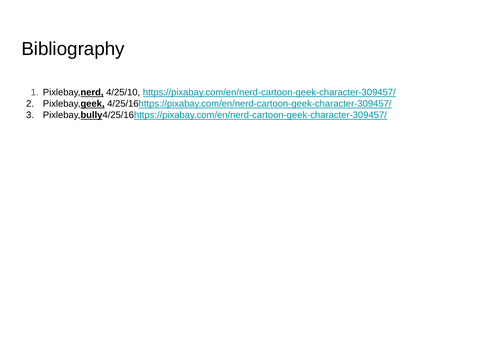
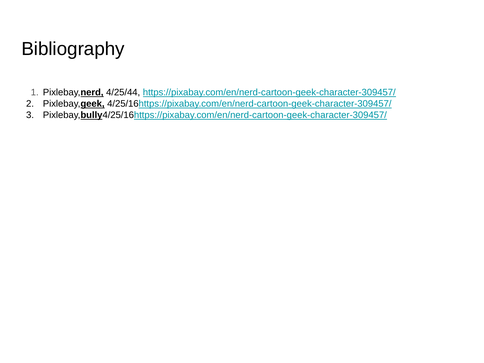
4/25/10: 4/25/10 -> 4/25/44
